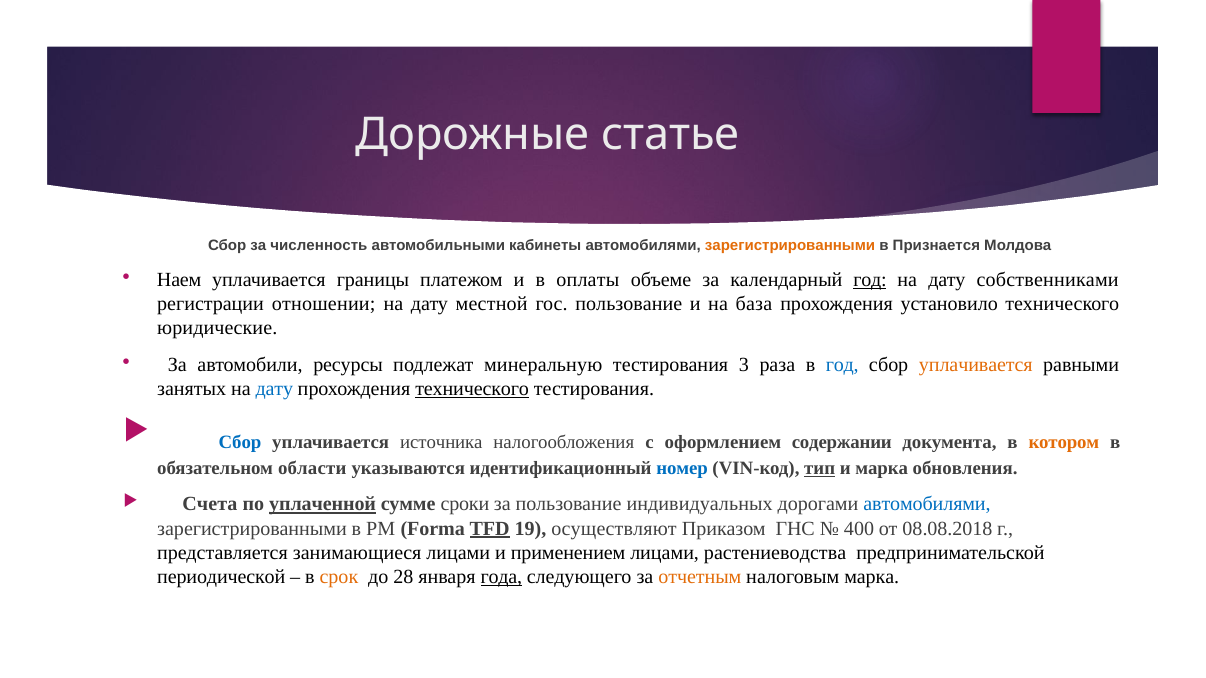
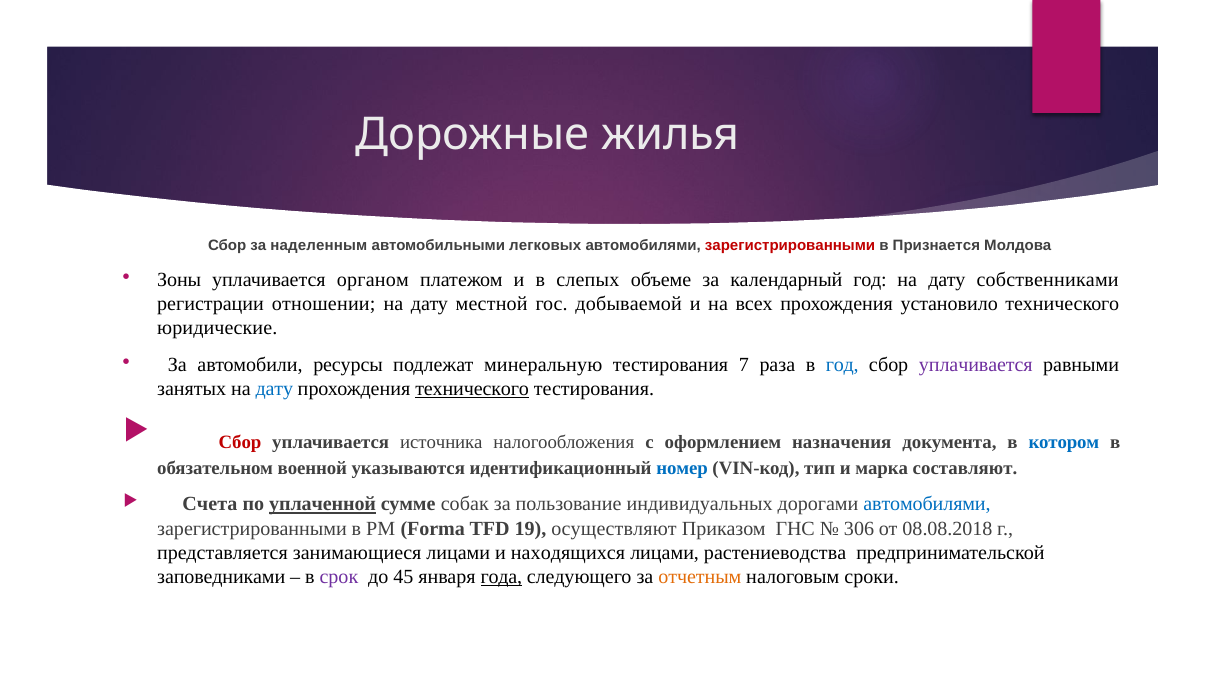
статье: статье -> жилья
численность: численность -> наделенным
кабинеты: кабинеты -> легковых
зарегистрированными at (790, 246) colour: orange -> red
Наем: Наем -> Зоны
границы: границы -> органом
оплаты: оплаты -> слепых
год at (870, 280) underline: present -> none
гос пользование: пользование -> добываемой
база: база -> всех
3: 3 -> 7
уплачивается at (976, 365) colour: orange -> purple
Сбор at (240, 442) colour: blue -> red
содержании: содержании -> назначения
котором colour: orange -> blue
области: области -> военной
тип underline: present -> none
обновления: обновления -> составляют
сроки: сроки -> собак
TFD underline: present -> none
400: 400 -> 306
применением: применением -> находящихся
периодической: периодической -> заповедниками
срок colour: orange -> purple
28: 28 -> 45
налоговым марка: марка -> сроки
